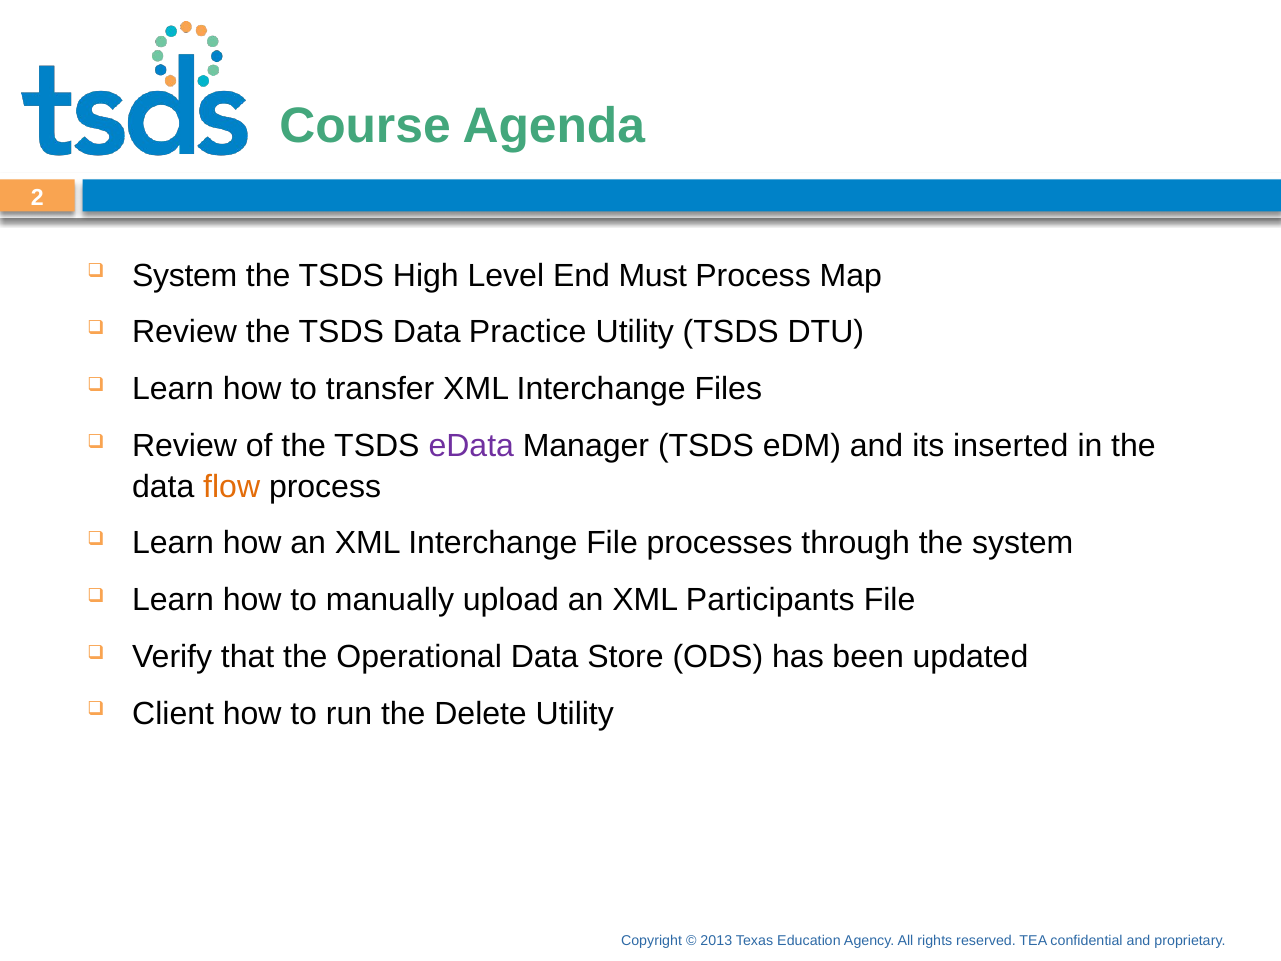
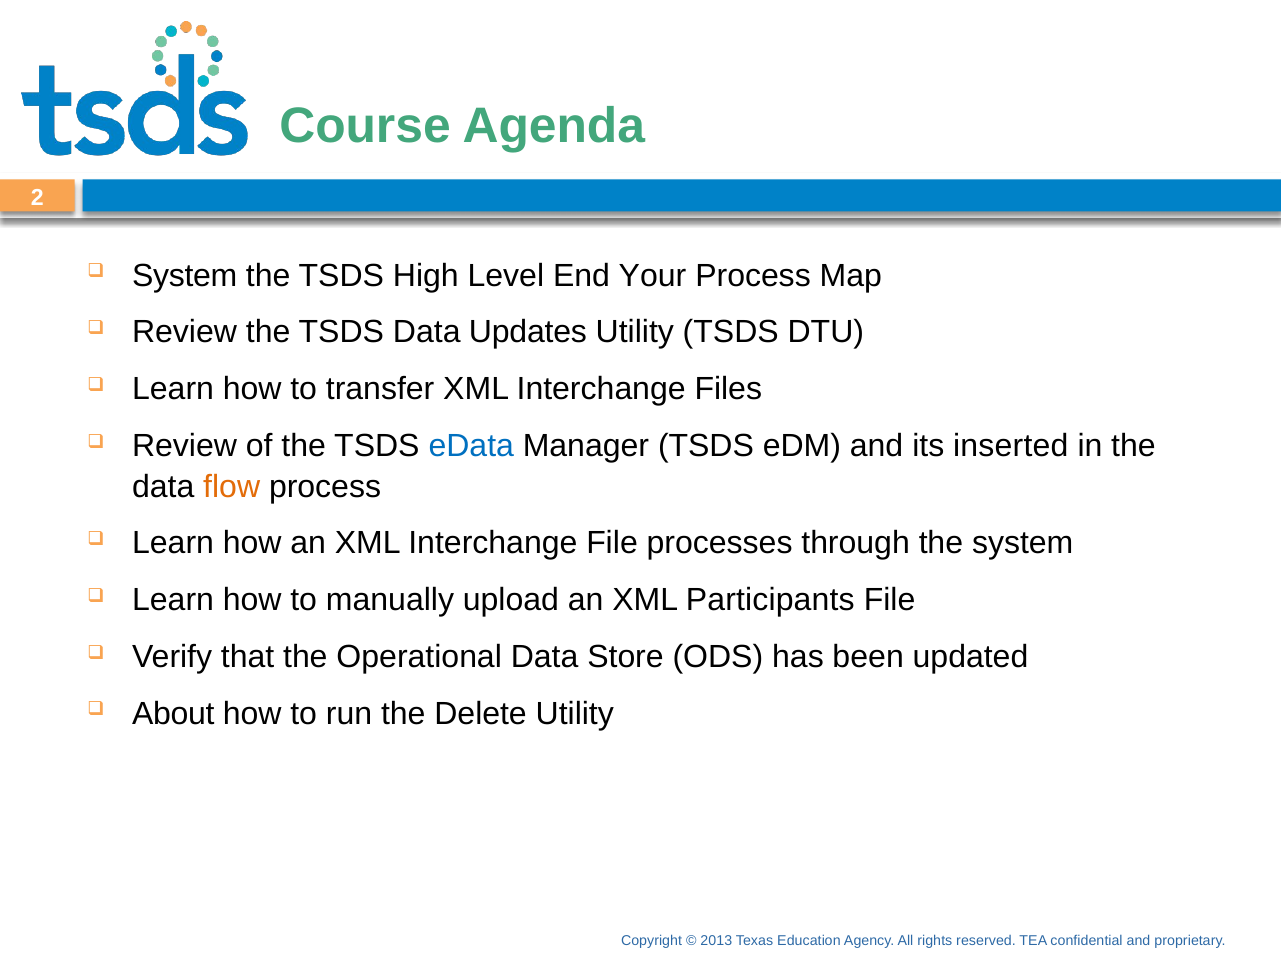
Must: Must -> Your
Practice: Practice -> Updates
eData colour: purple -> blue
Client: Client -> About
